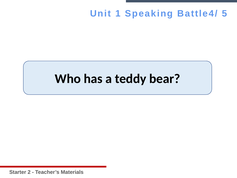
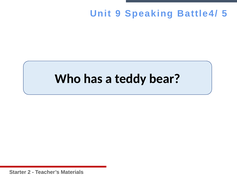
1: 1 -> 9
